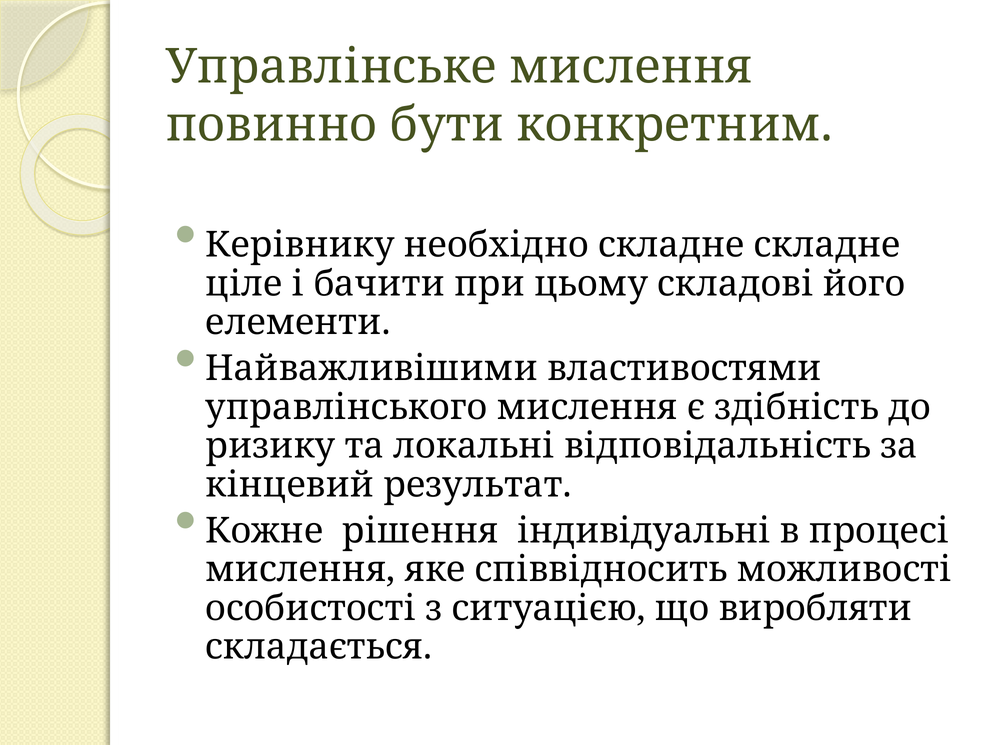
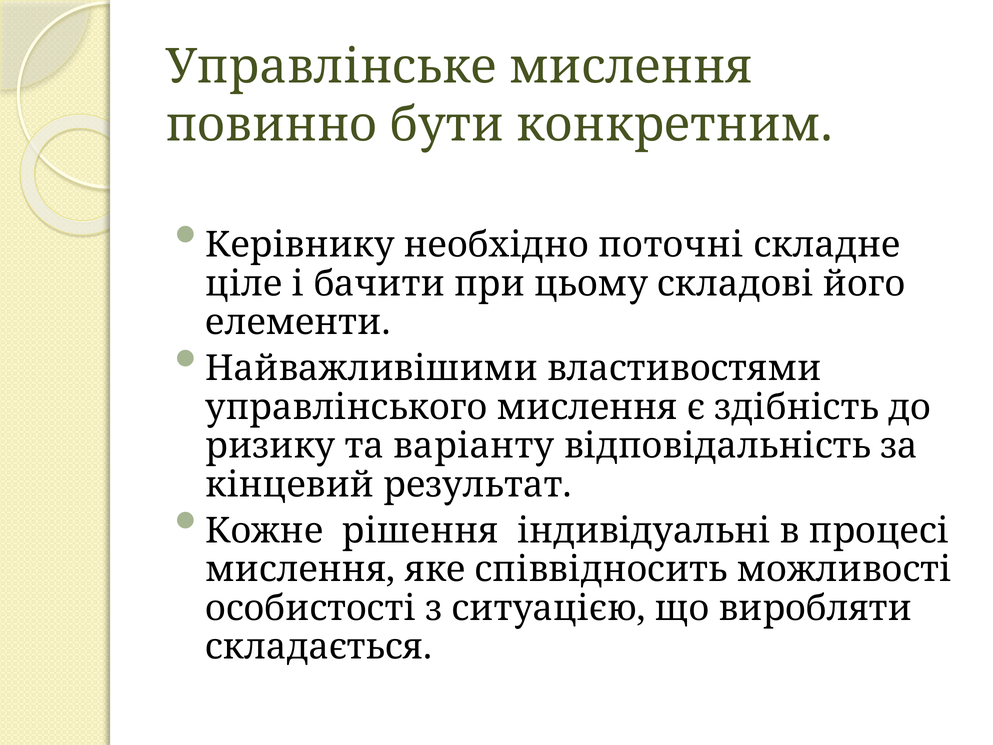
необхідно складне: складне -> поточні
локальні: локальні -> варіанту
